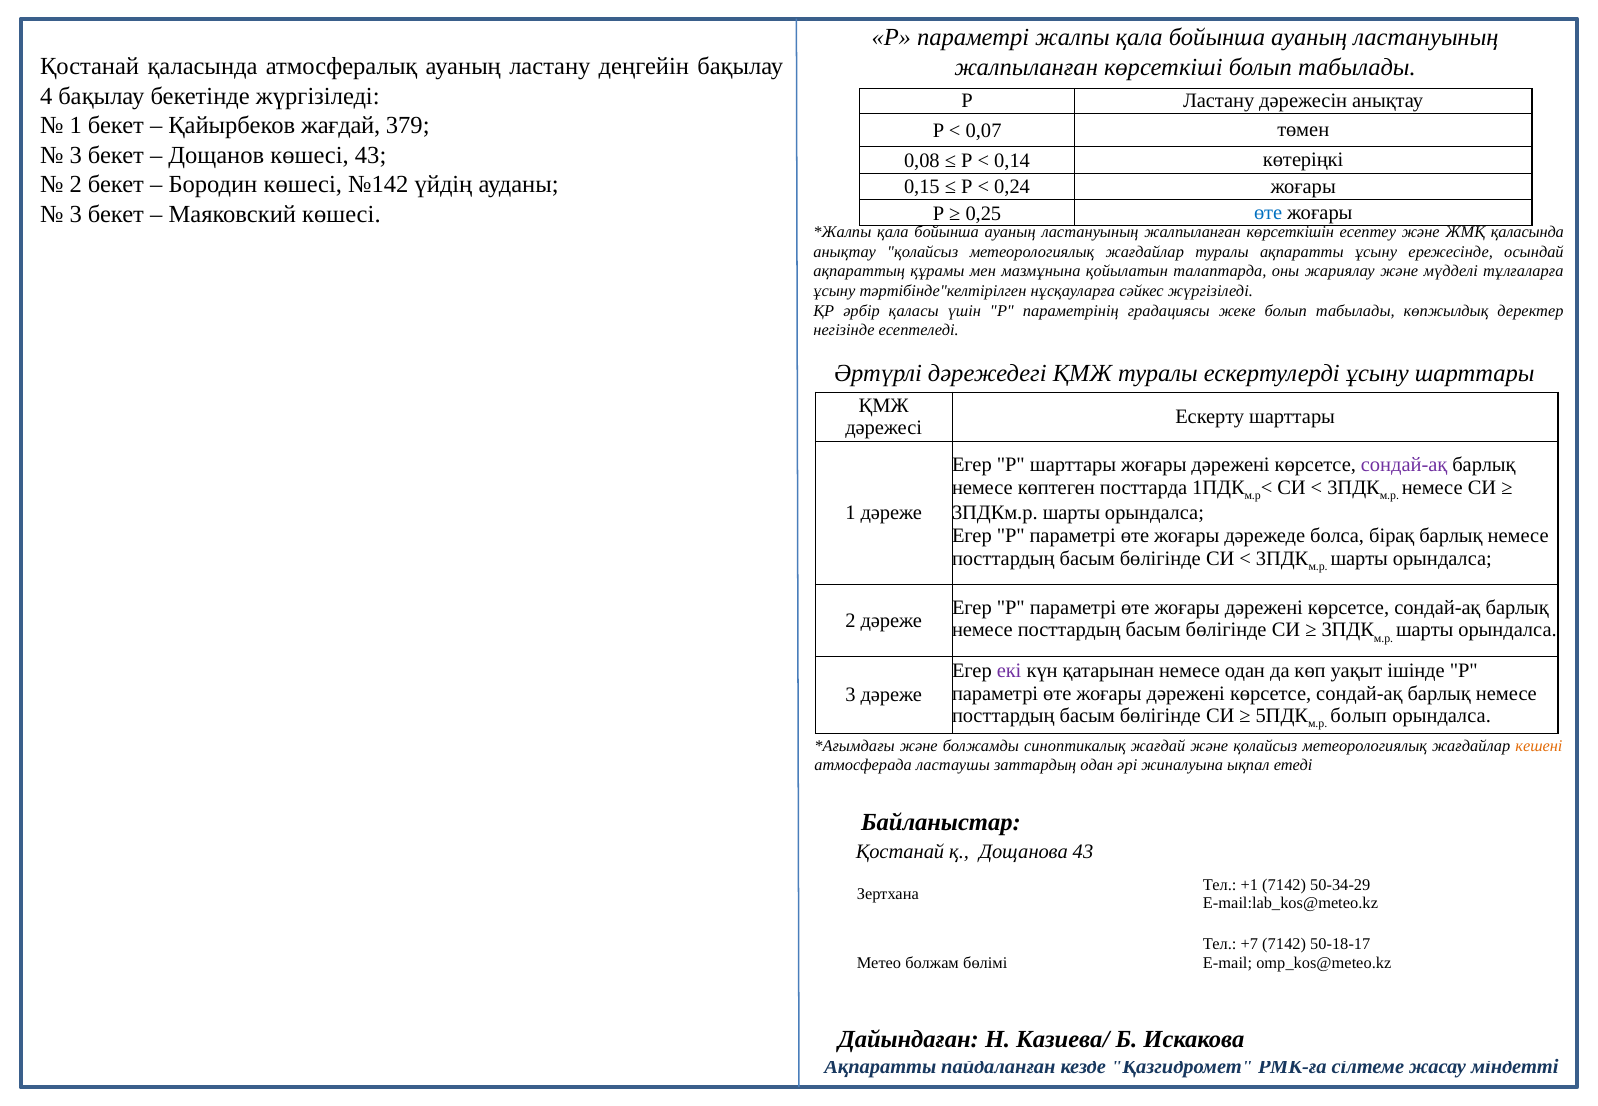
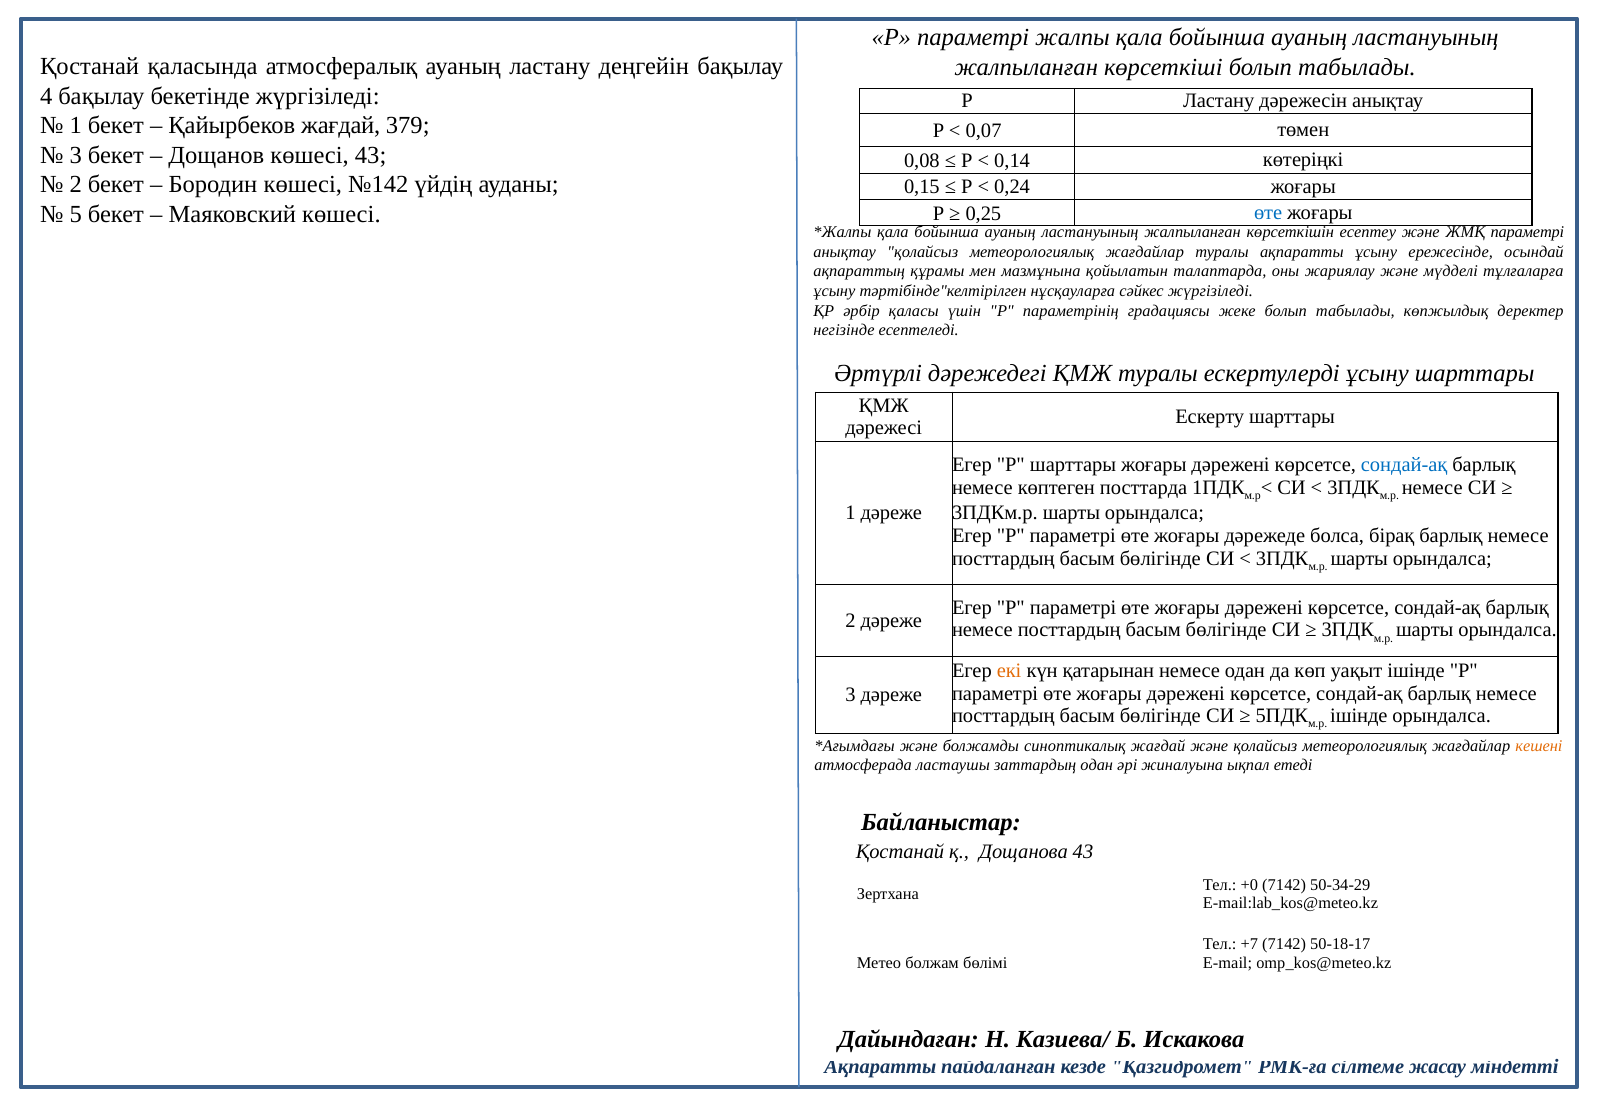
3 at (76, 214): 3 -> 5
ЖМҚ қаласында: қаласында -> параметрі
сондай-ақ at (1404, 465) colour: purple -> blue
екі colour: purple -> orange
болып at (1359, 716): болып -> ішінде
+1: +1 -> +0
